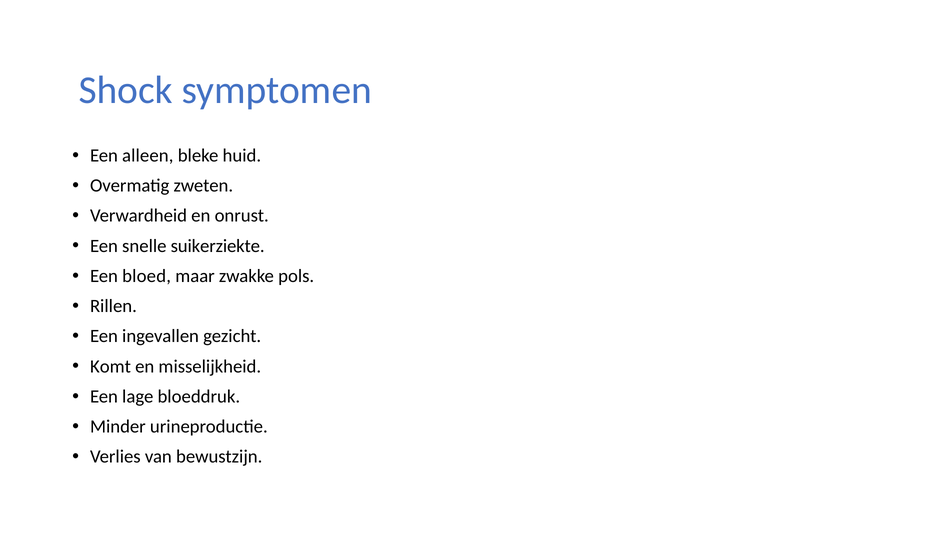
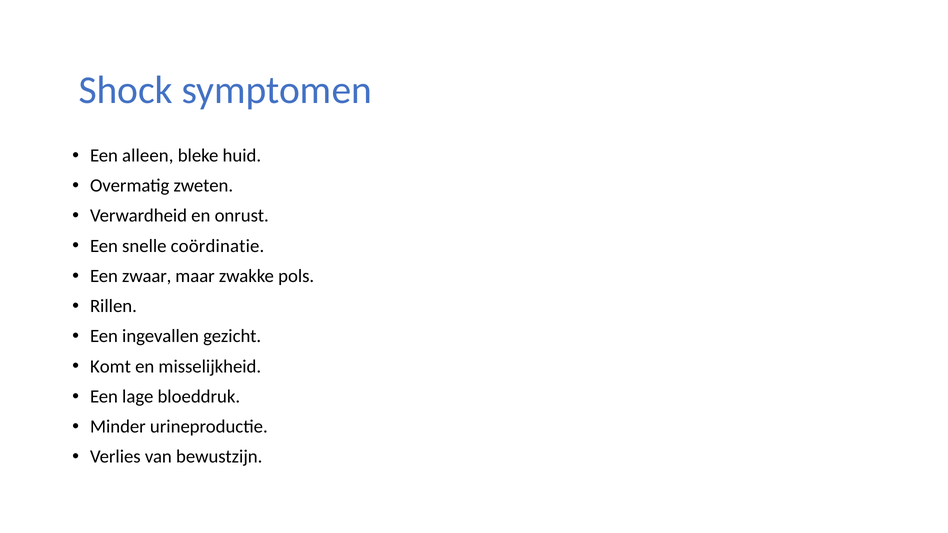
suikerziekte: suikerziekte -> coördinatie
bloed: bloed -> zwaar
